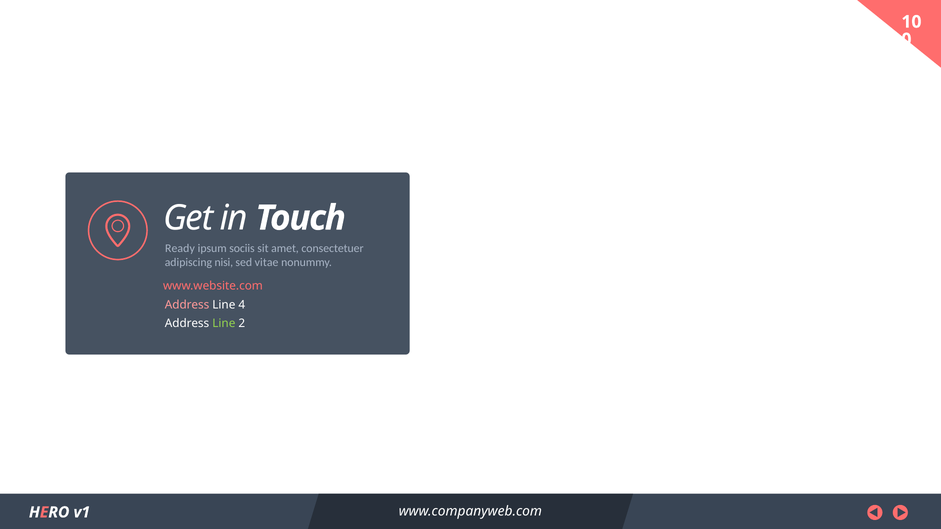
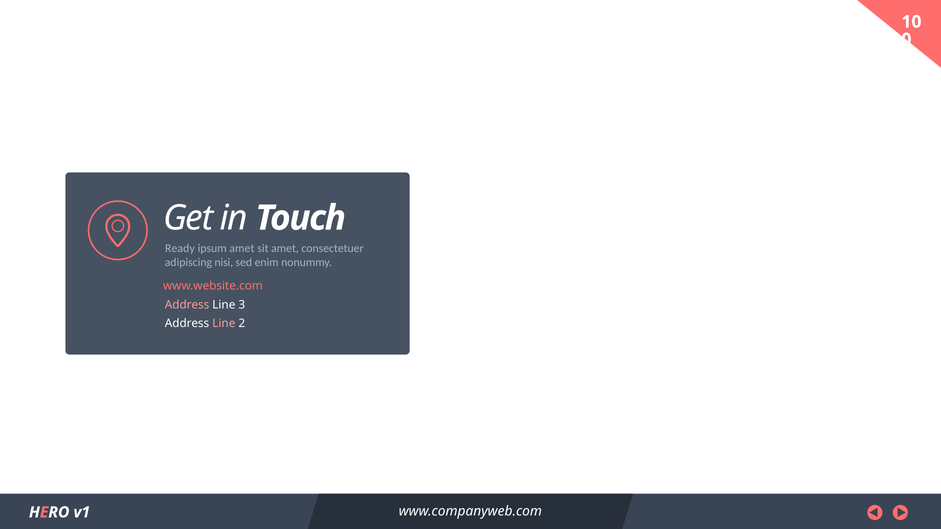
ipsum sociis: sociis -> amet
vitae: vitae -> enim
4: 4 -> 3
Line at (224, 324) colour: light green -> pink
